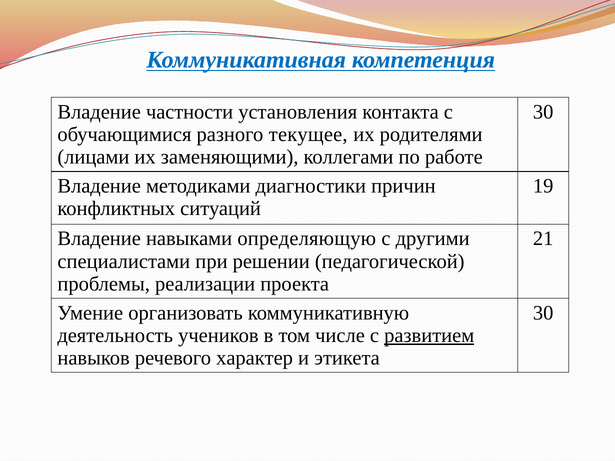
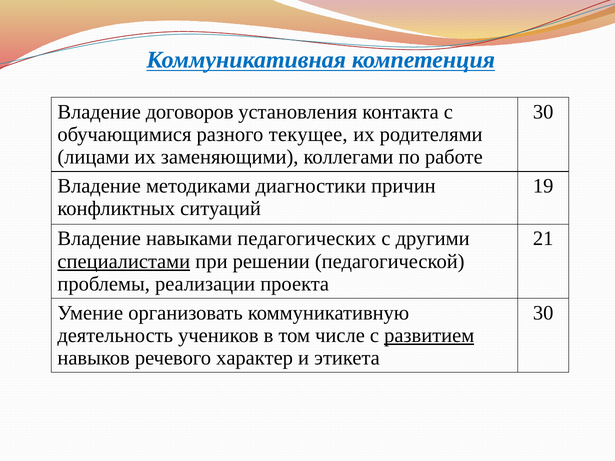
частности: частности -> договоров
определяющую: определяющую -> педагогических
специалистами underline: none -> present
